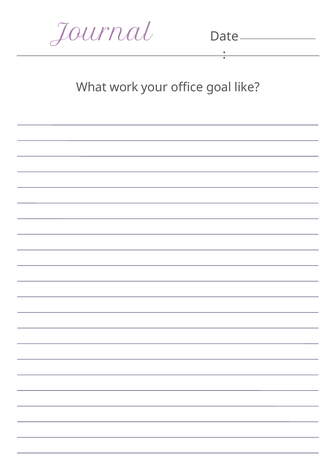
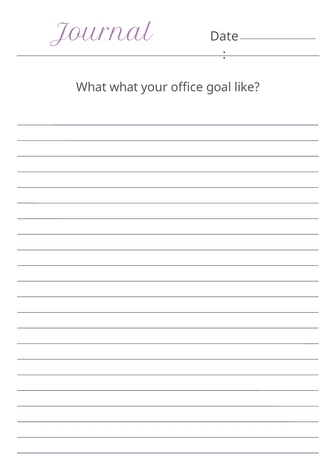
What work: work -> what
